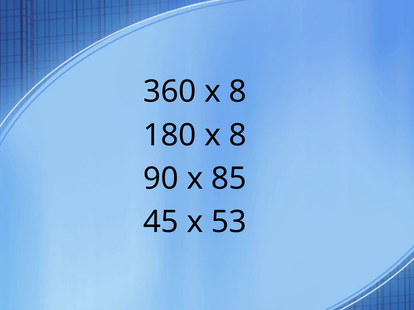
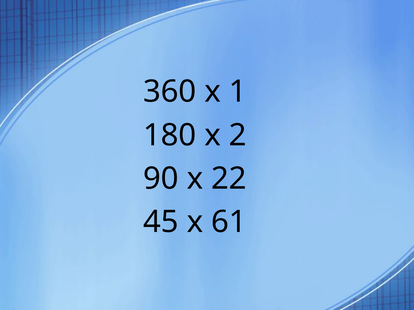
360 x 8: 8 -> 1
180 x 8: 8 -> 2
85: 85 -> 22
53: 53 -> 61
